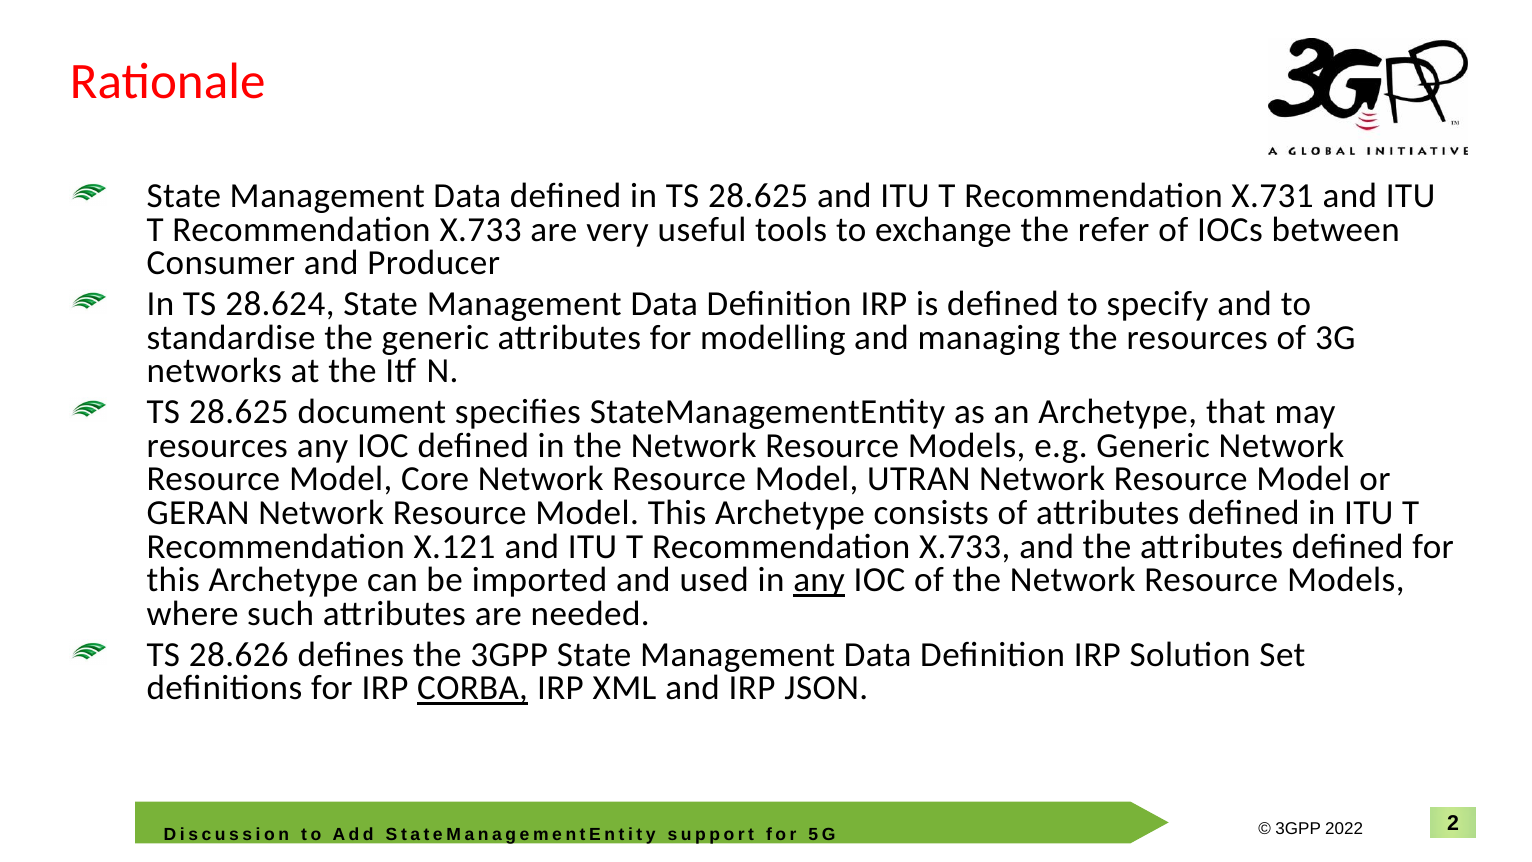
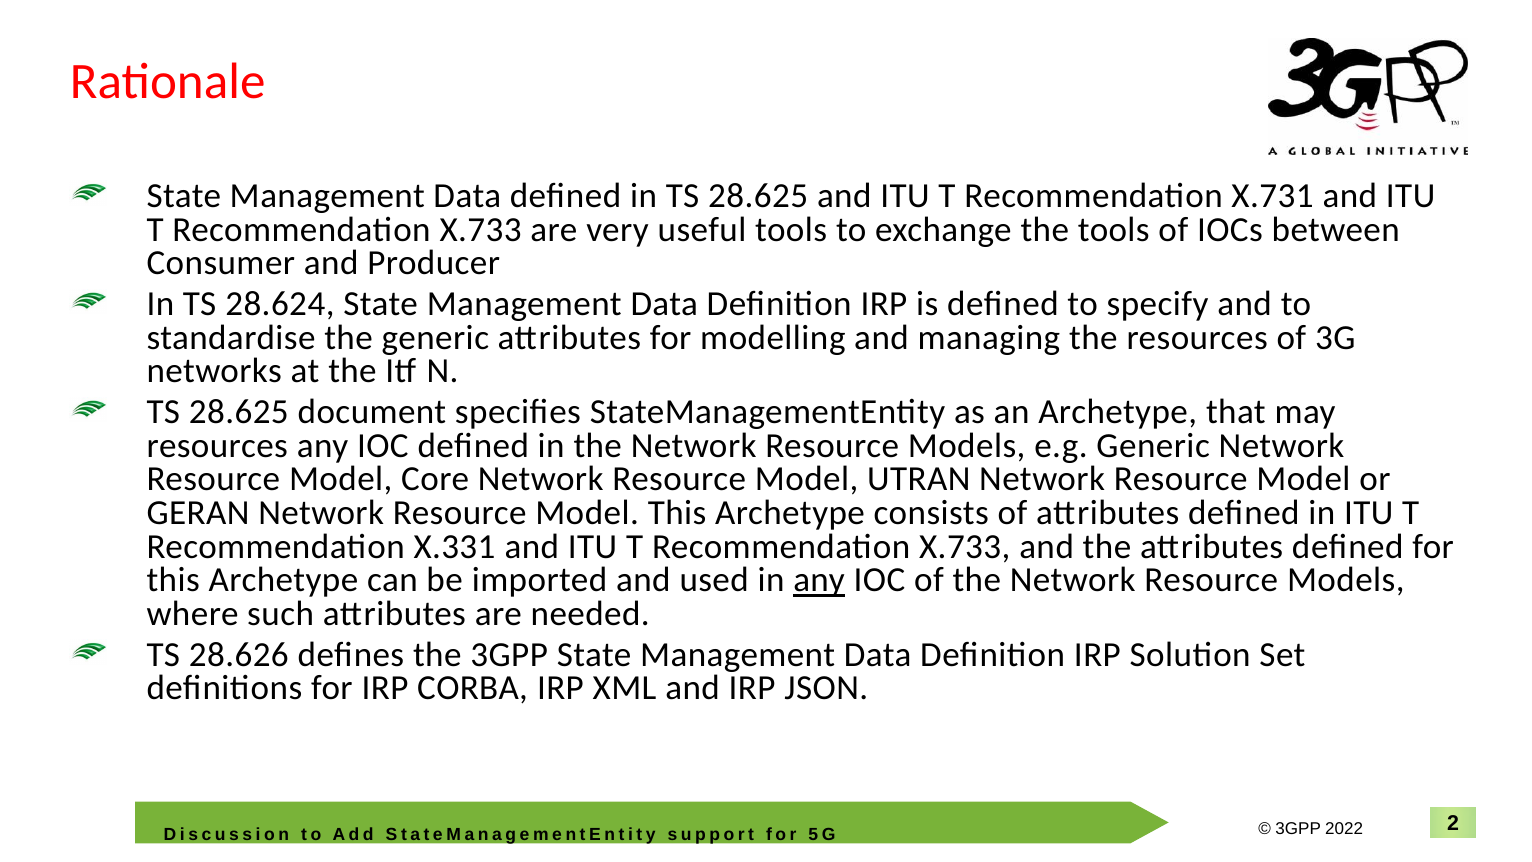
the refer: refer -> tools
X.121: X.121 -> X.331
CORBA underline: present -> none
